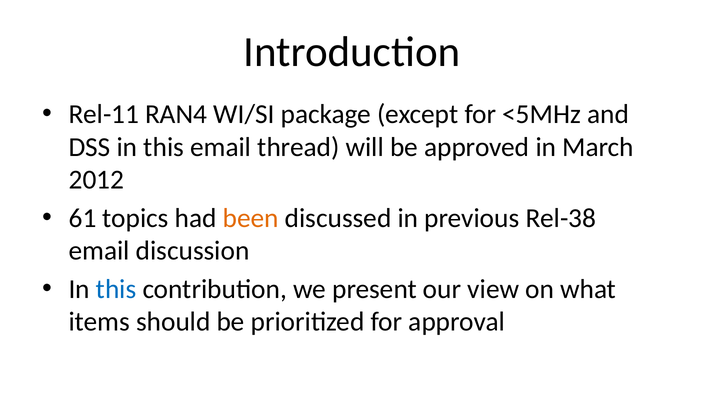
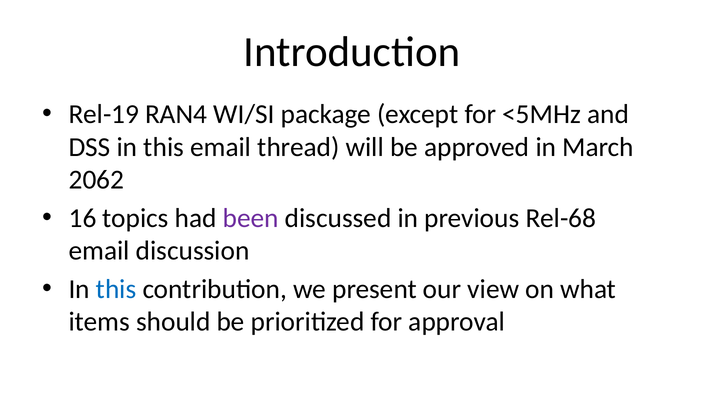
Rel-11: Rel-11 -> Rel-19
2012: 2012 -> 2062
61: 61 -> 16
been colour: orange -> purple
Rel-38: Rel-38 -> Rel-68
